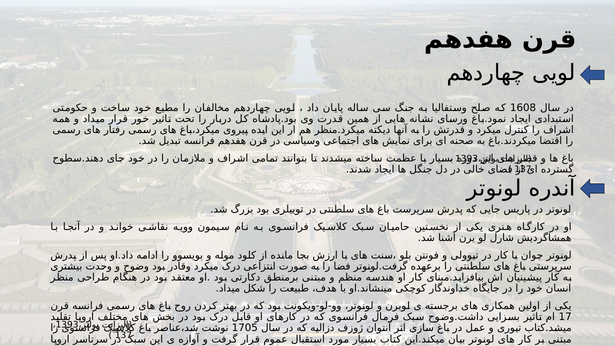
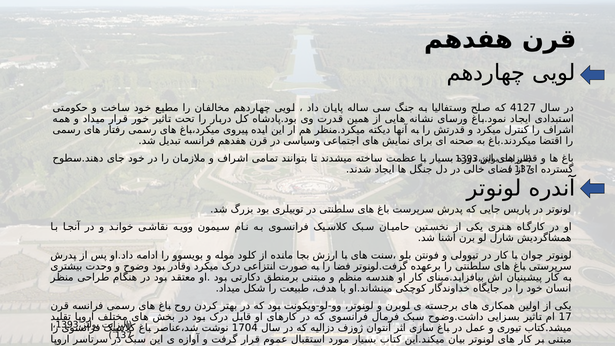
1608: 1608 -> 4127
1705: 1705 -> 1704
